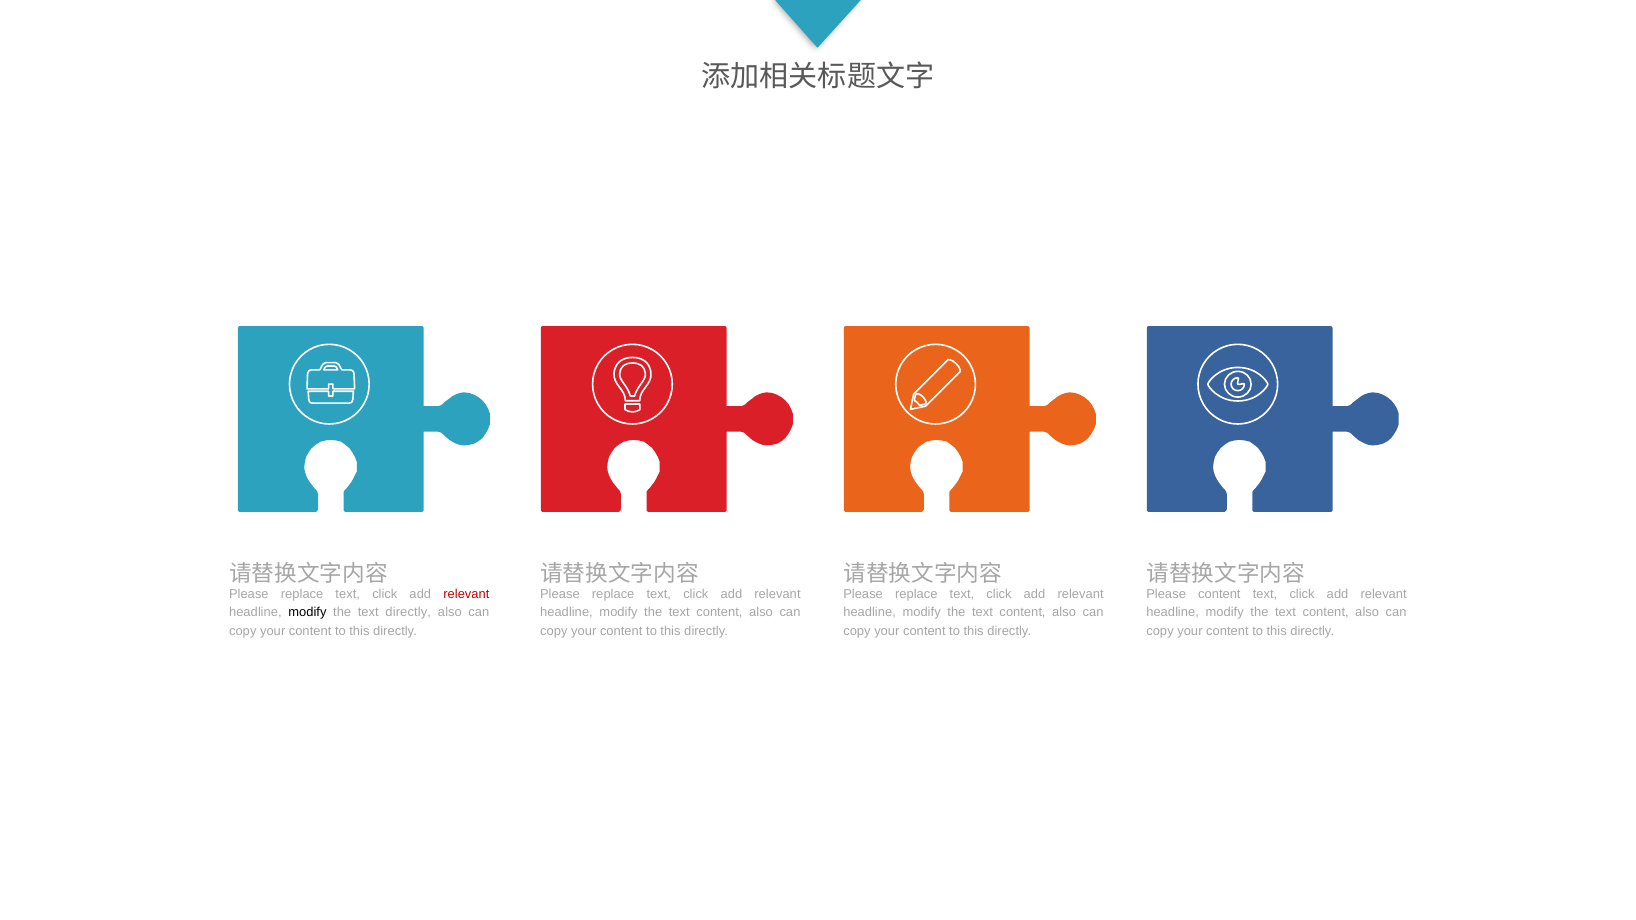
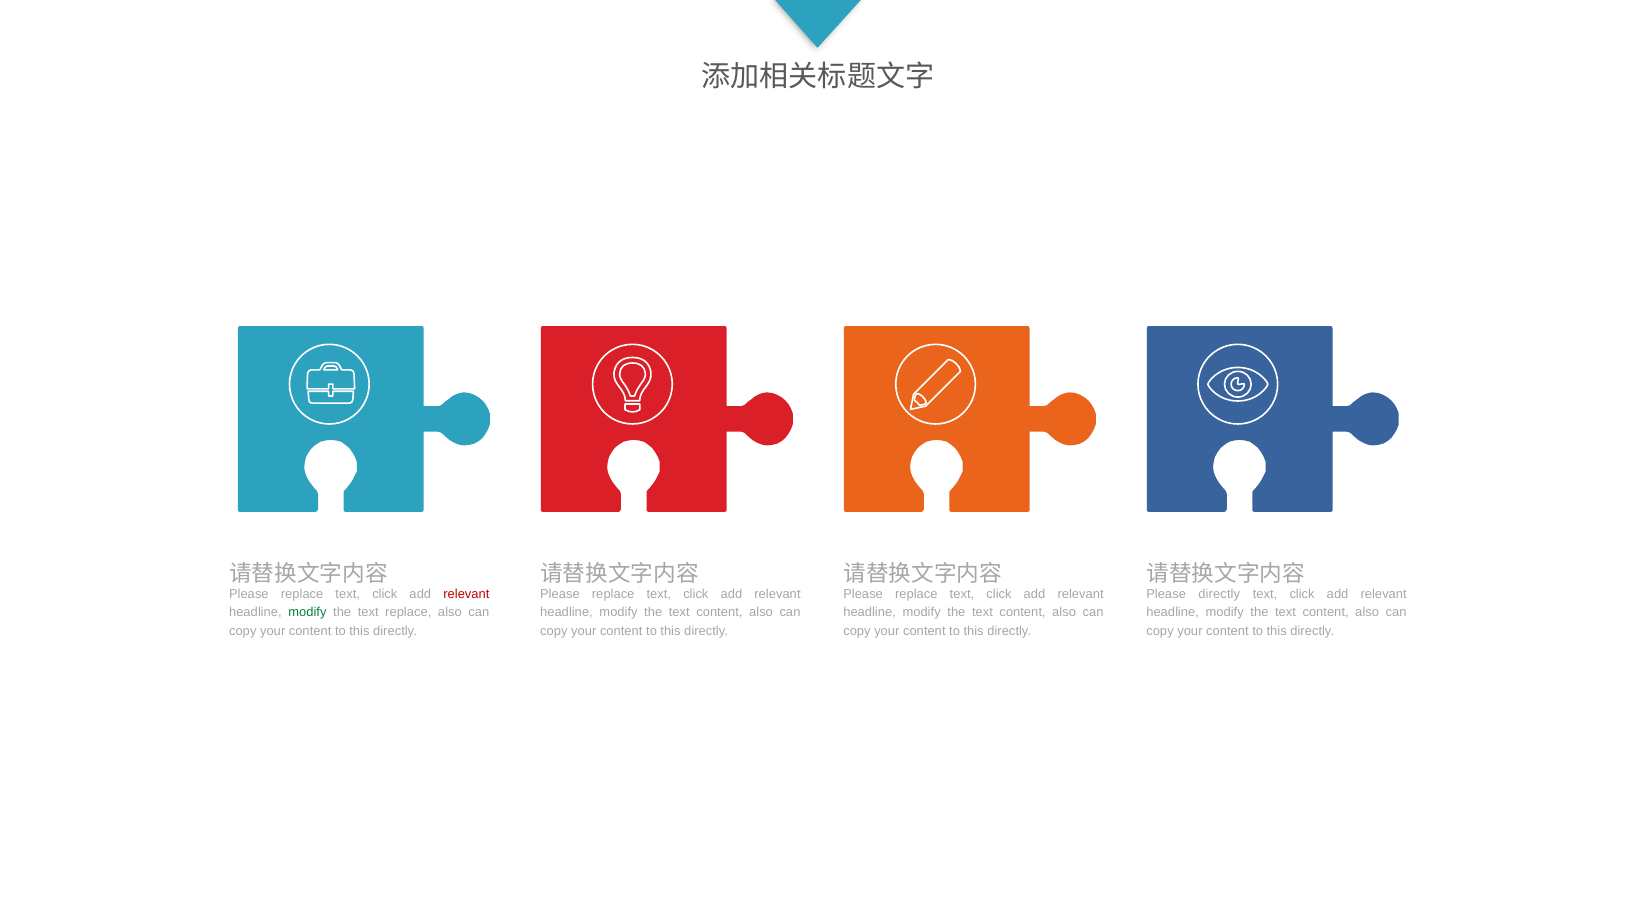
Please content: content -> directly
modify at (307, 613) colour: black -> green
text directly: directly -> replace
